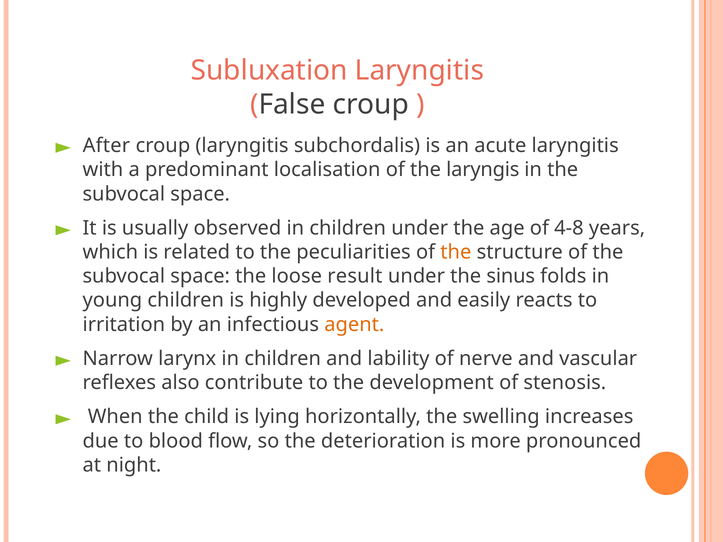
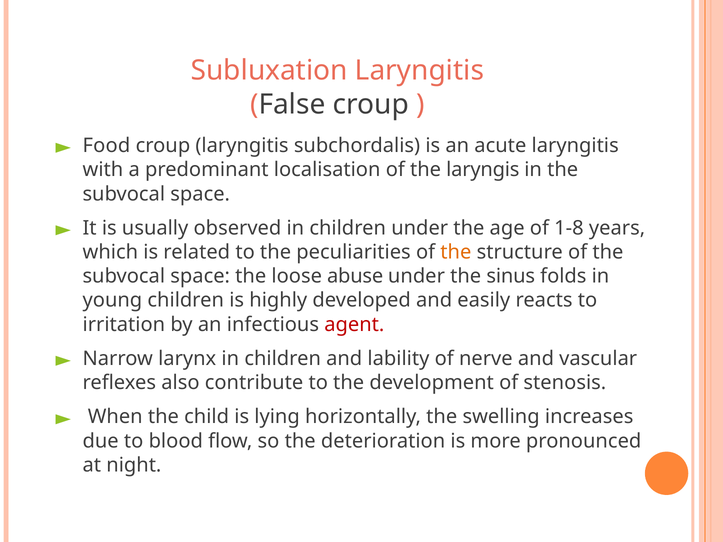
After: After -> Food
4-8: 4-8 -> 1-8
result: result -> abuse
agent colour: orange -> red
